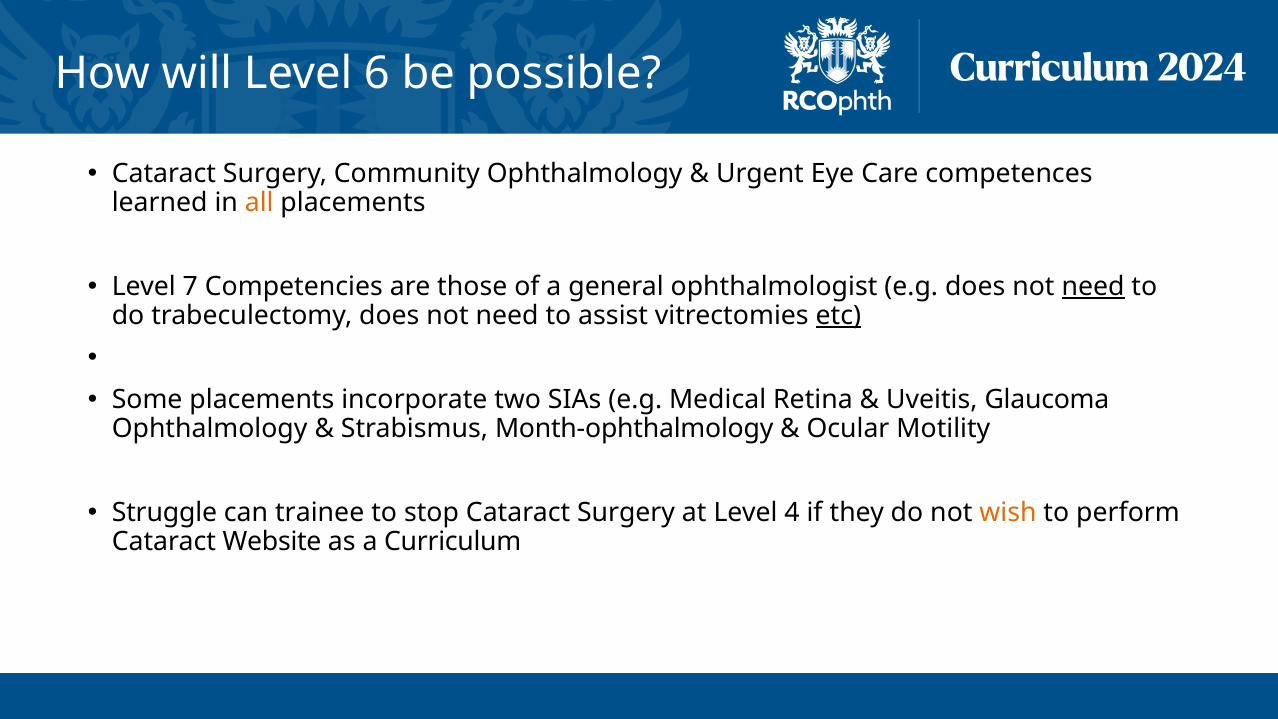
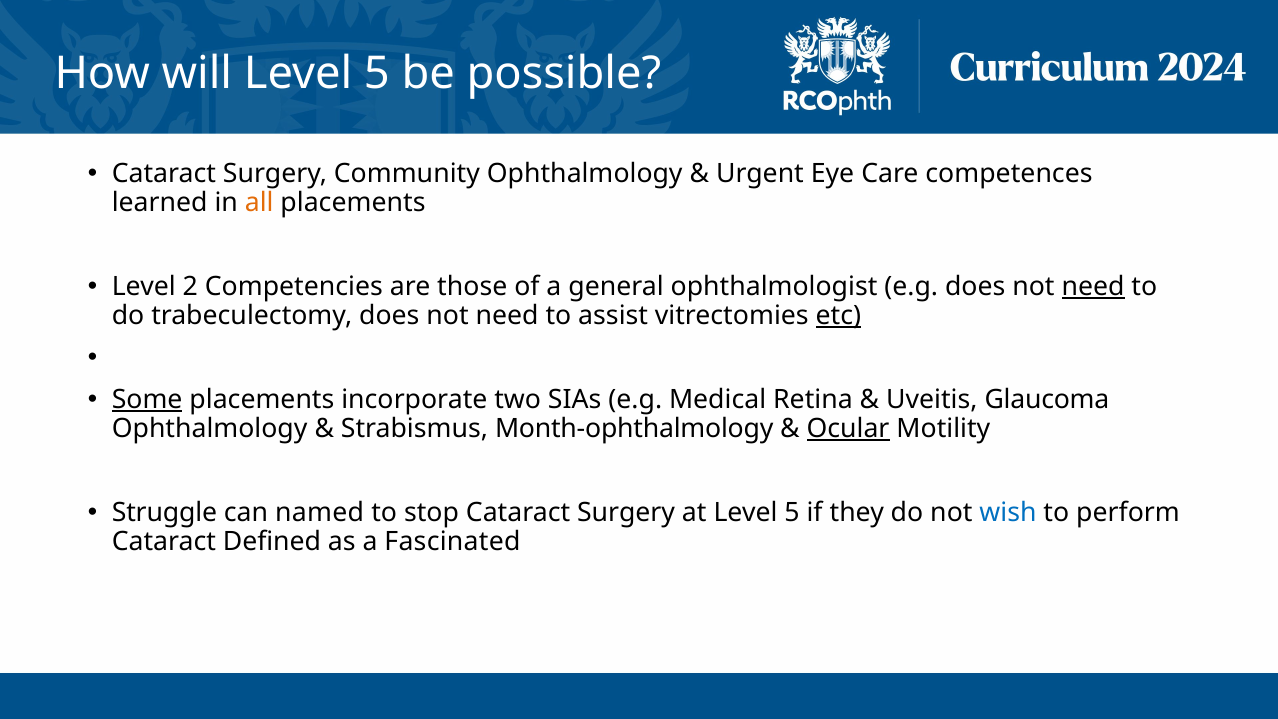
will Level 6: 6 -> 5
7: 7 -> 2
Some underline: none -> present
Ocular underline: none -> present
trainee: trainee -> named
at Level 4: 4 -> 5
wish colour: orange -> blue
Website: Website -> Defined
Curriculum: Curriculum -> Fascinated
